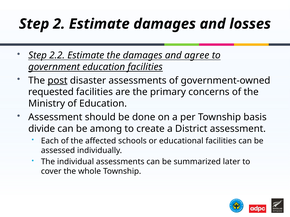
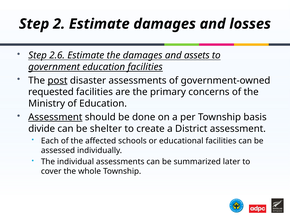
2.2: 2.2 -> 2.6
agree: agree -> assets
Assessment at (55, 117) underline: none -> present
among: among -> shelter
